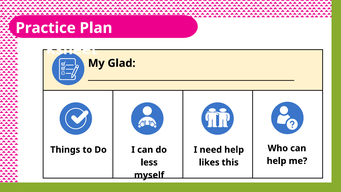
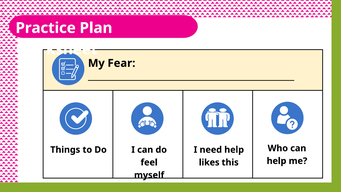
Glad: Glad -> Fear
less: less -> feel
